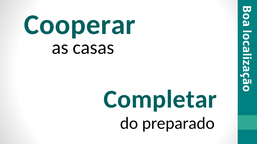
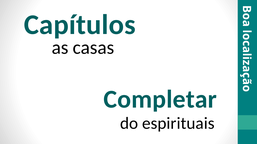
Cooperar: Cooperar -> Capítulos
preparado: preparado -> espirituais
